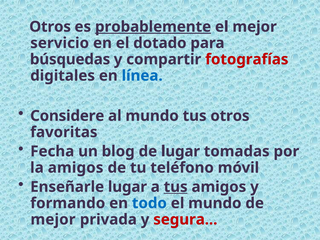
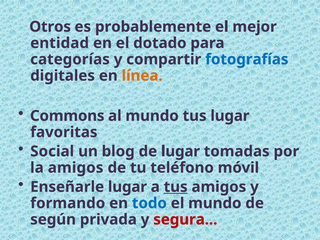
probablemente underline: present -> none
servicio: servicio -> entidad
búsquedas: búsquedas -> categorías
fotografías colour: red -> blue
línea colour: blue -> orange
Considere: Considere -> Commons
tus otros: otros -> lugar
Fecha: Fecha -> Social
mejor at (53, 219): mejor -> según
